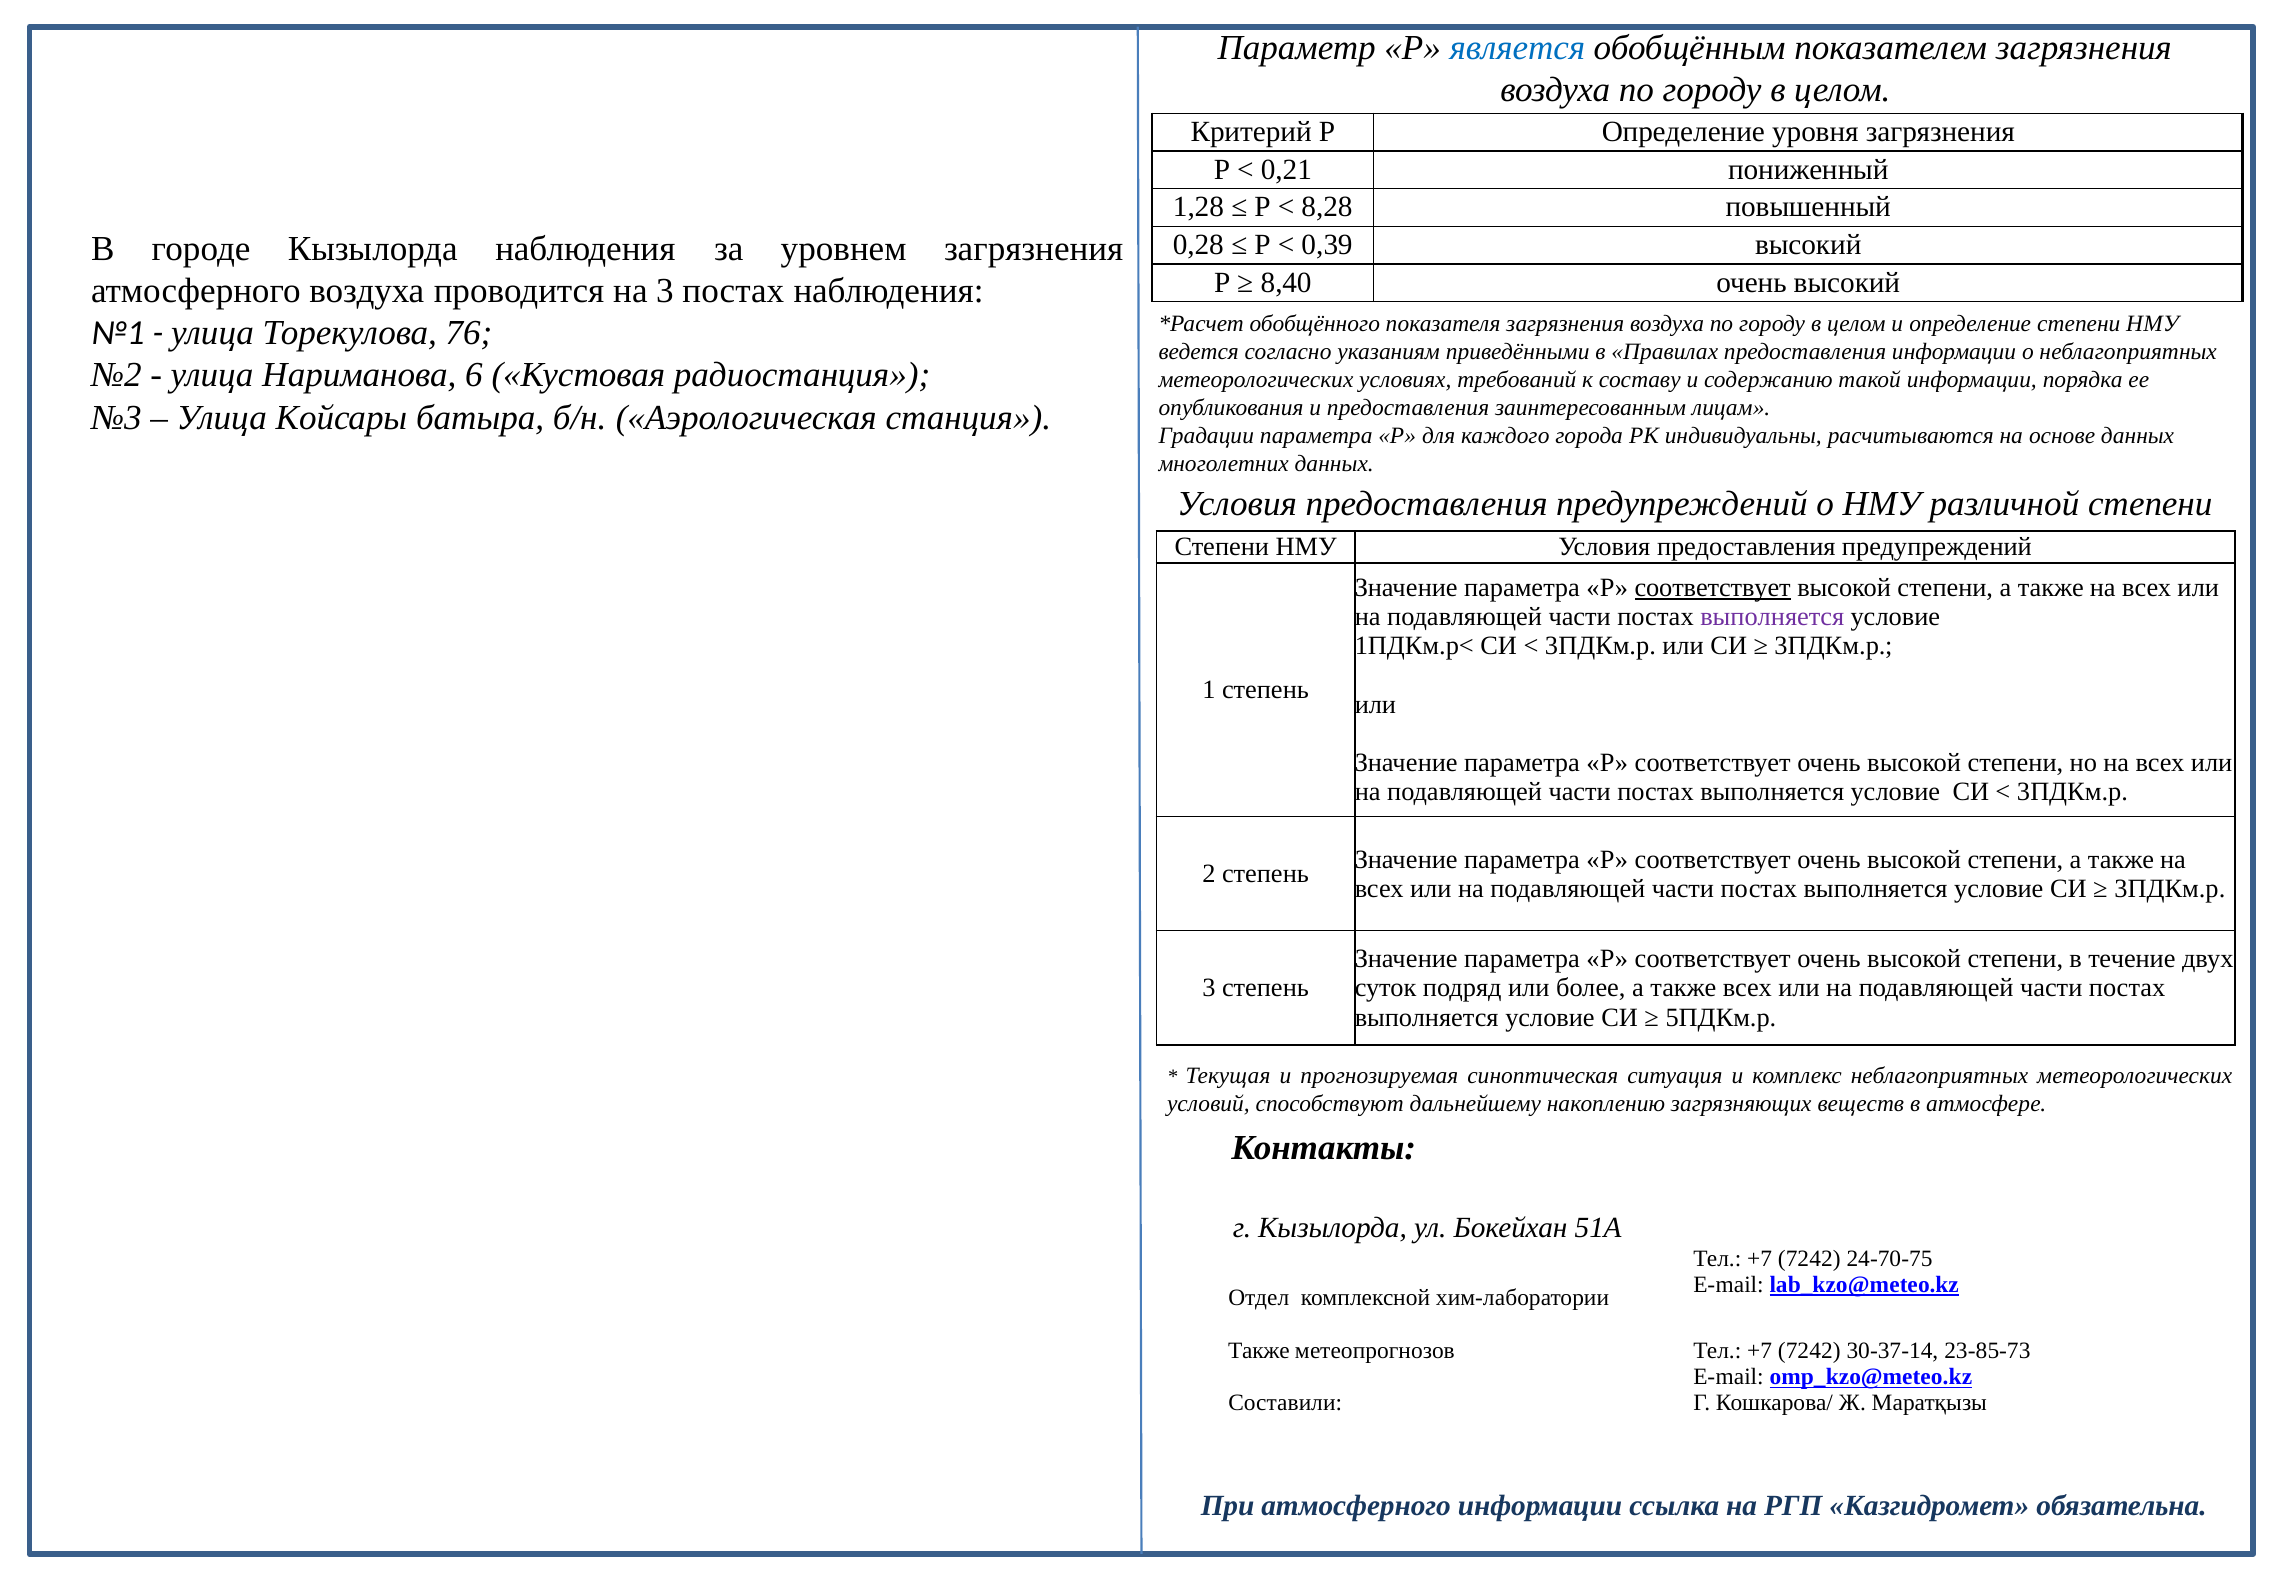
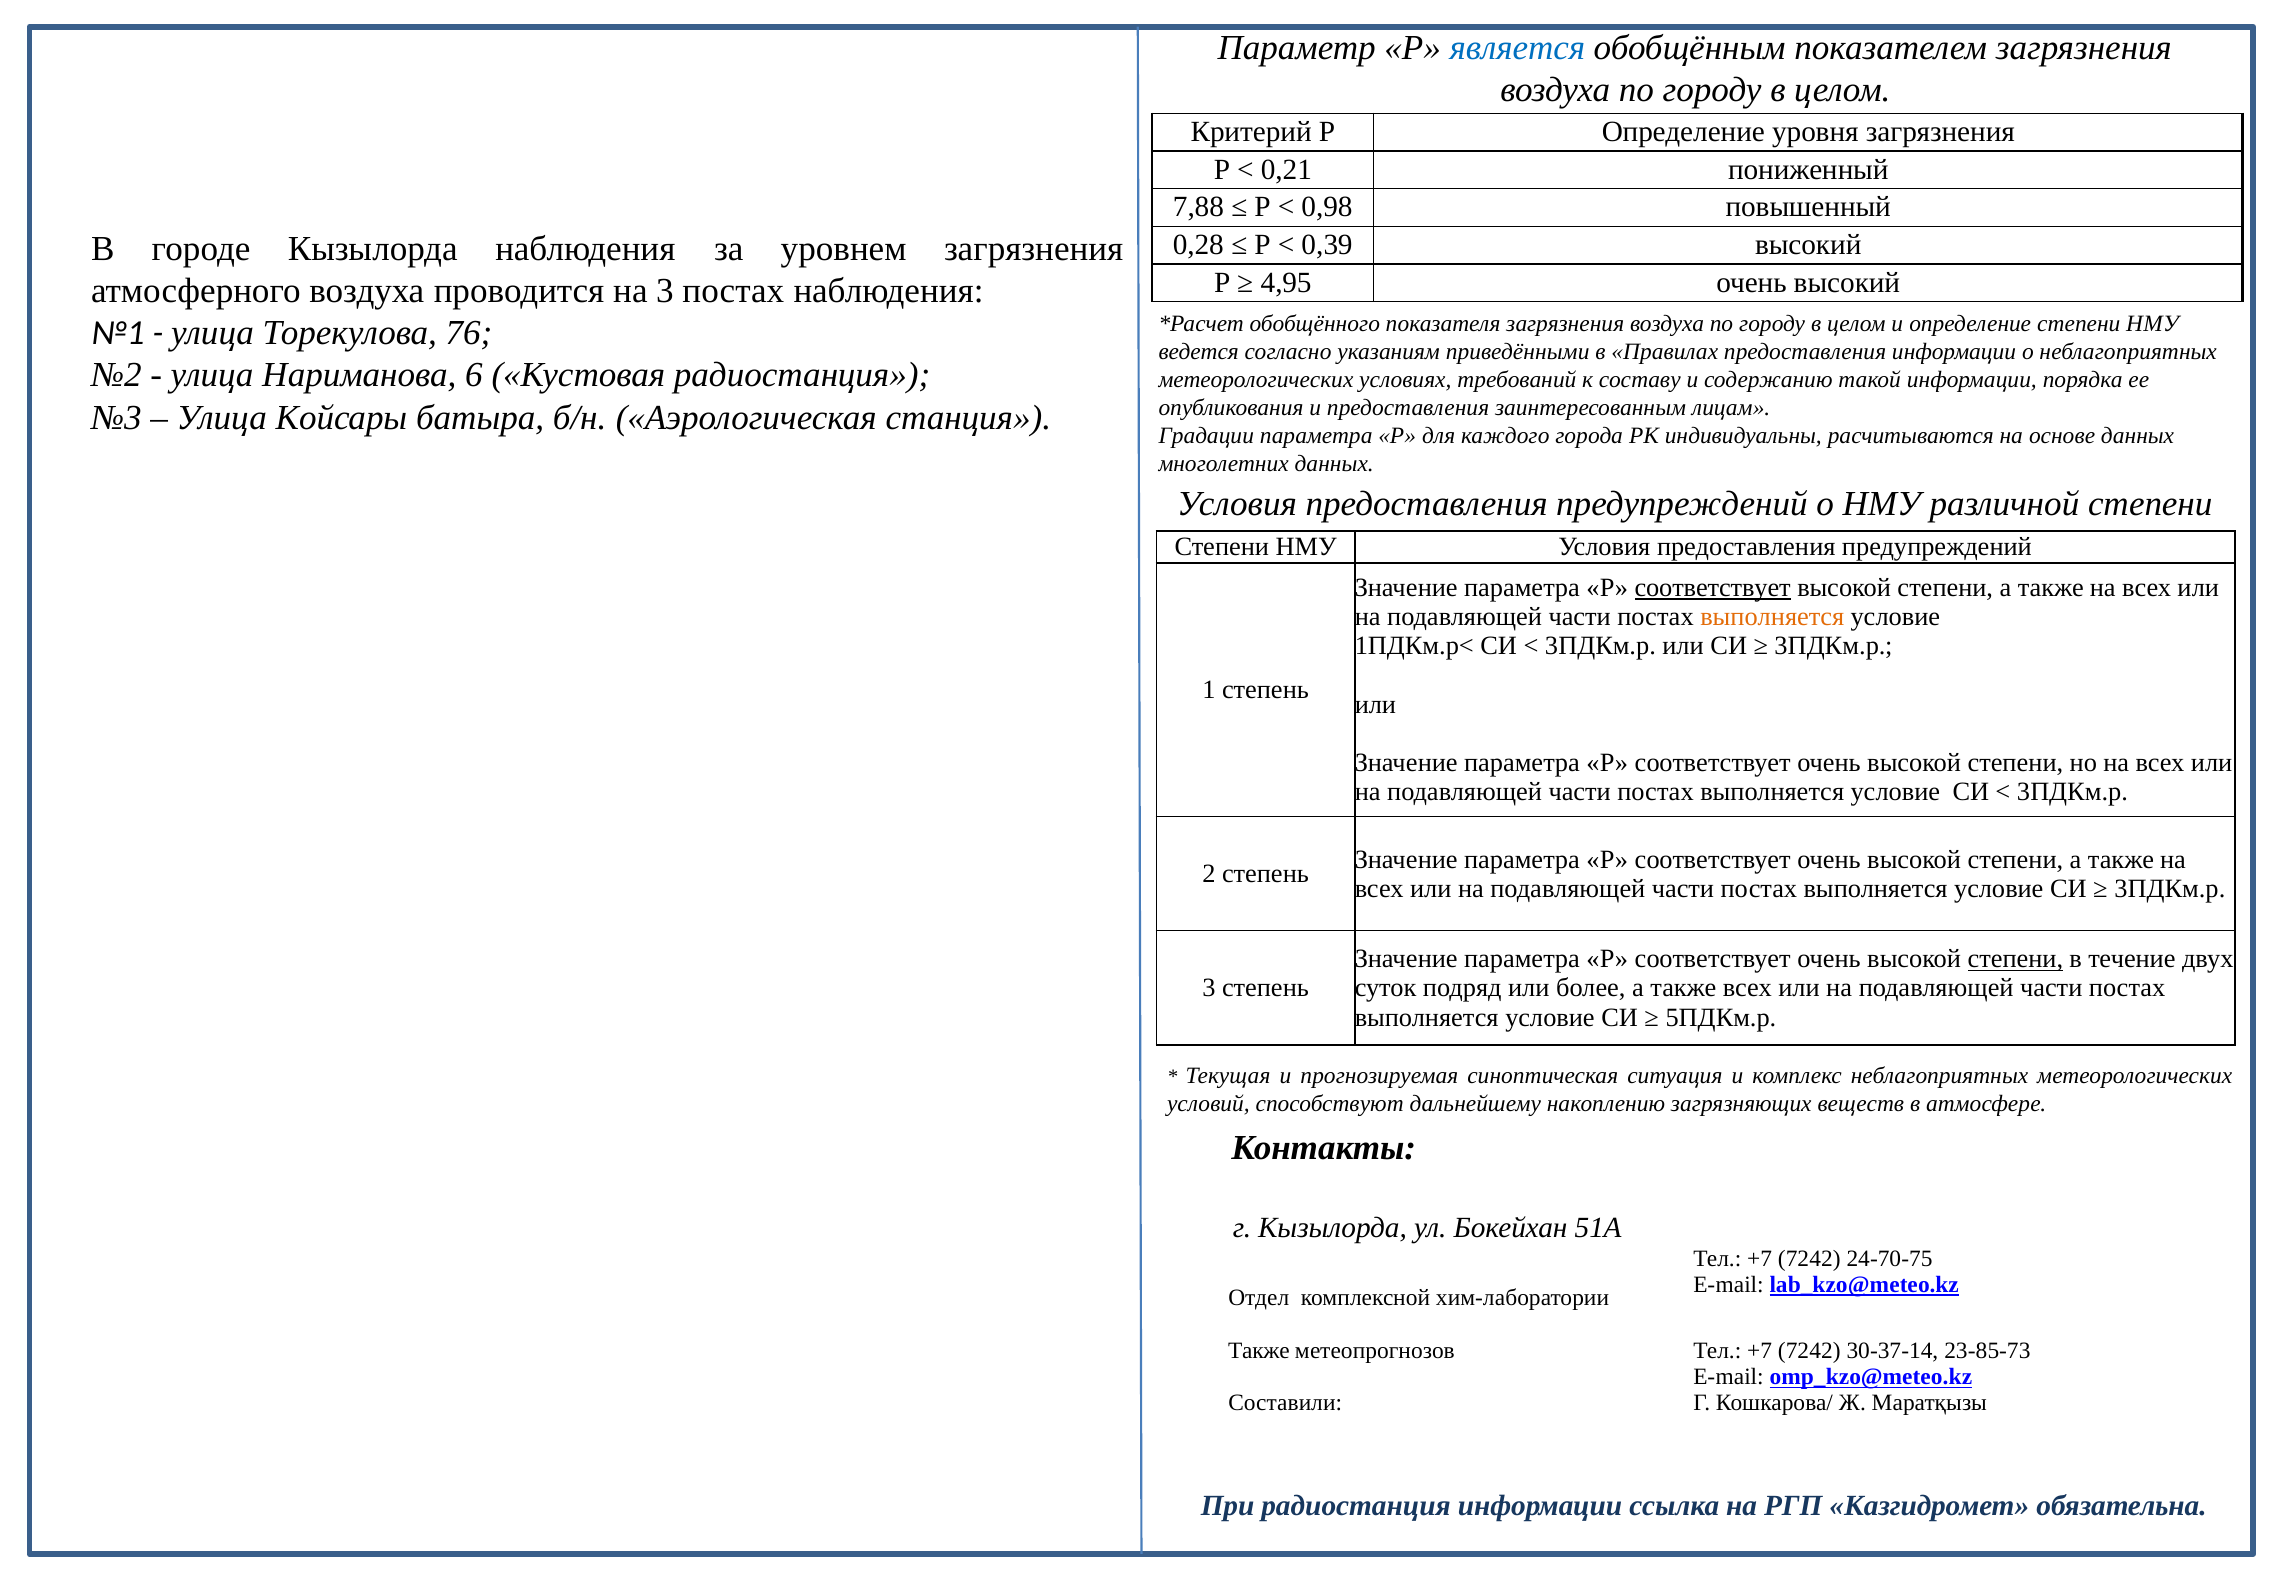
1,28: 1,28 -> 7,88
8,28: 8,28 -> 0,98
8,40: 8,40 -> 4,95
выполняется at (1772, 617) colour: purple -> orange
степени at (2015, 959) underline: none -> present
При атмосферного: атмосферного -> радиостанция
